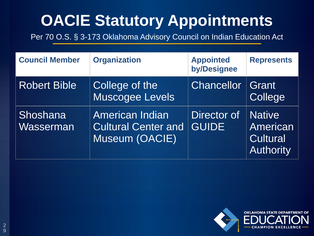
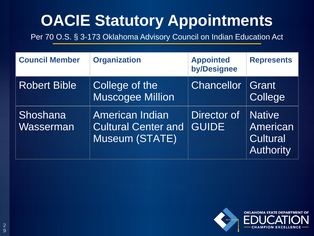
Levels: Levels -> Million
Museum OACIE: OACIE -> STATE
